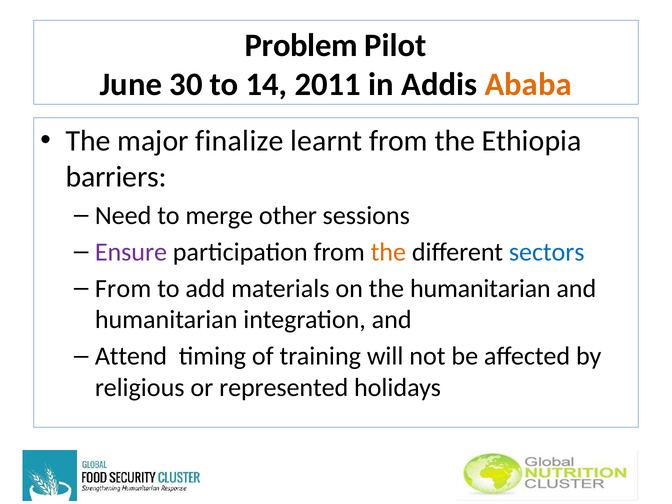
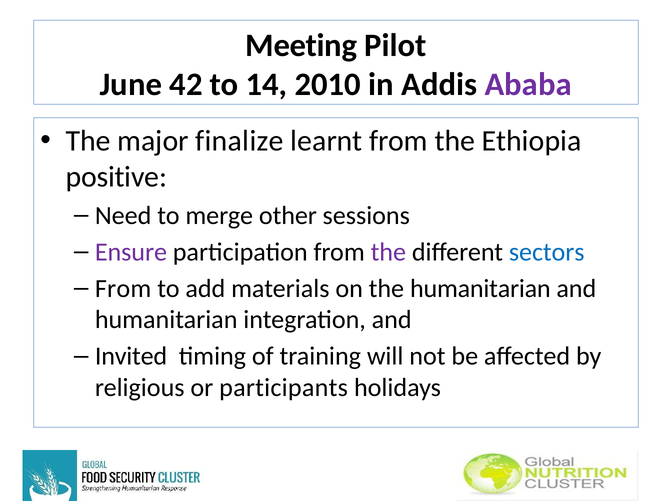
Problem: Problem -> Meeting
30: 30 -> 42
2011: 2011 -> 2010
Ababa colour: orange -> purple
barriers: barriers -> positive
the at (388, 252) colour: orange -> purple
Attend: Attend -> Invited
represented: represented -> participants
